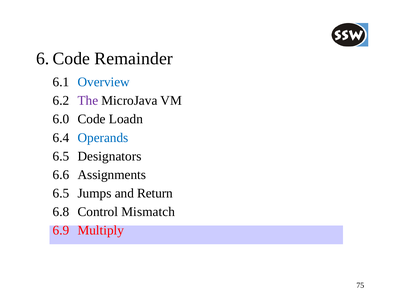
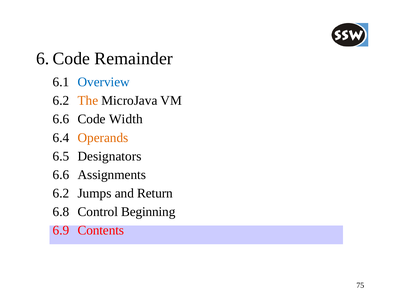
The colour: purple -> orange
6.0 at (61, 119): 6.0 -> 6.6
Loadn: Loadn -> Width
Operands colour: blue -> orange
6.5 at (61, 194): 6.5 -> 6.2
Mismatch: Mismatch -> Beginning
Multiply: Multiply -> Contents
